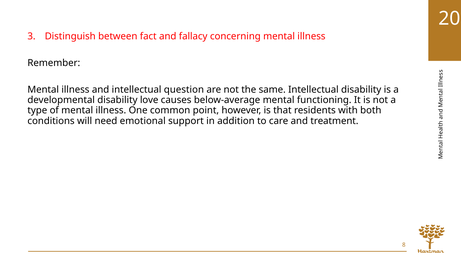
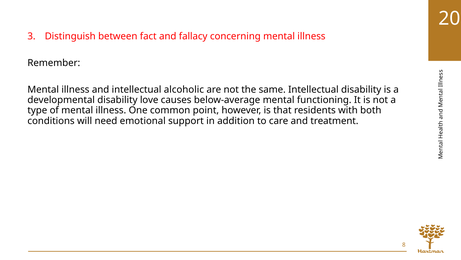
question: question -> alcoholic
